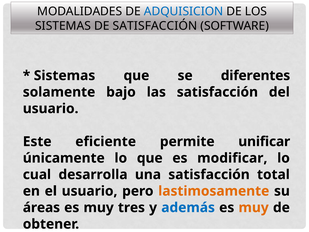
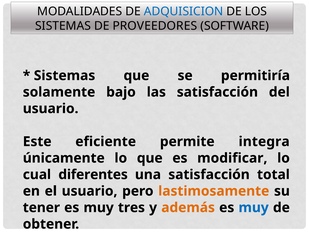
DE SATISFACCIÓN: SATISFACCIÓN -> PROVEEDORES
diferentes: diferentes -> permitiría
unificar: unificar -> integra
desarrolla: desarrolla -> diferentes
áreas: áreas -> tener
además colour: blue -> orange
muy at (254, 207) colour: orange -> blue
